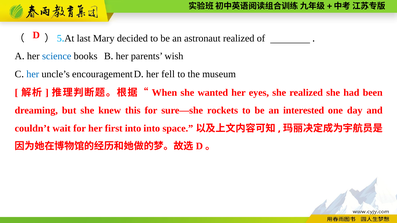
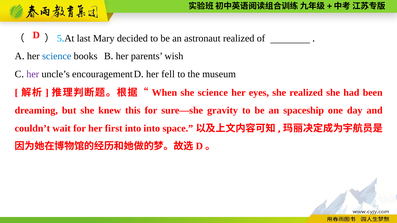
her at (33, 74) colour: blue -> purple
she wanted: wanted -> science
rockets: rockets -> gravity
interested: interested -> spaceship
